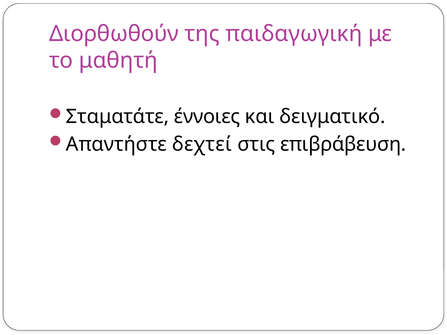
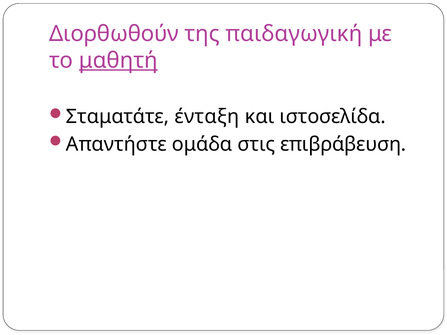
μαθητή underline: none -> present
έννοιες: έννοιες -> ένταξη
δειγματικό: δειγματικό -> ιστοσελίδα
δεχτεί: δεχτεί -> ομάδα
